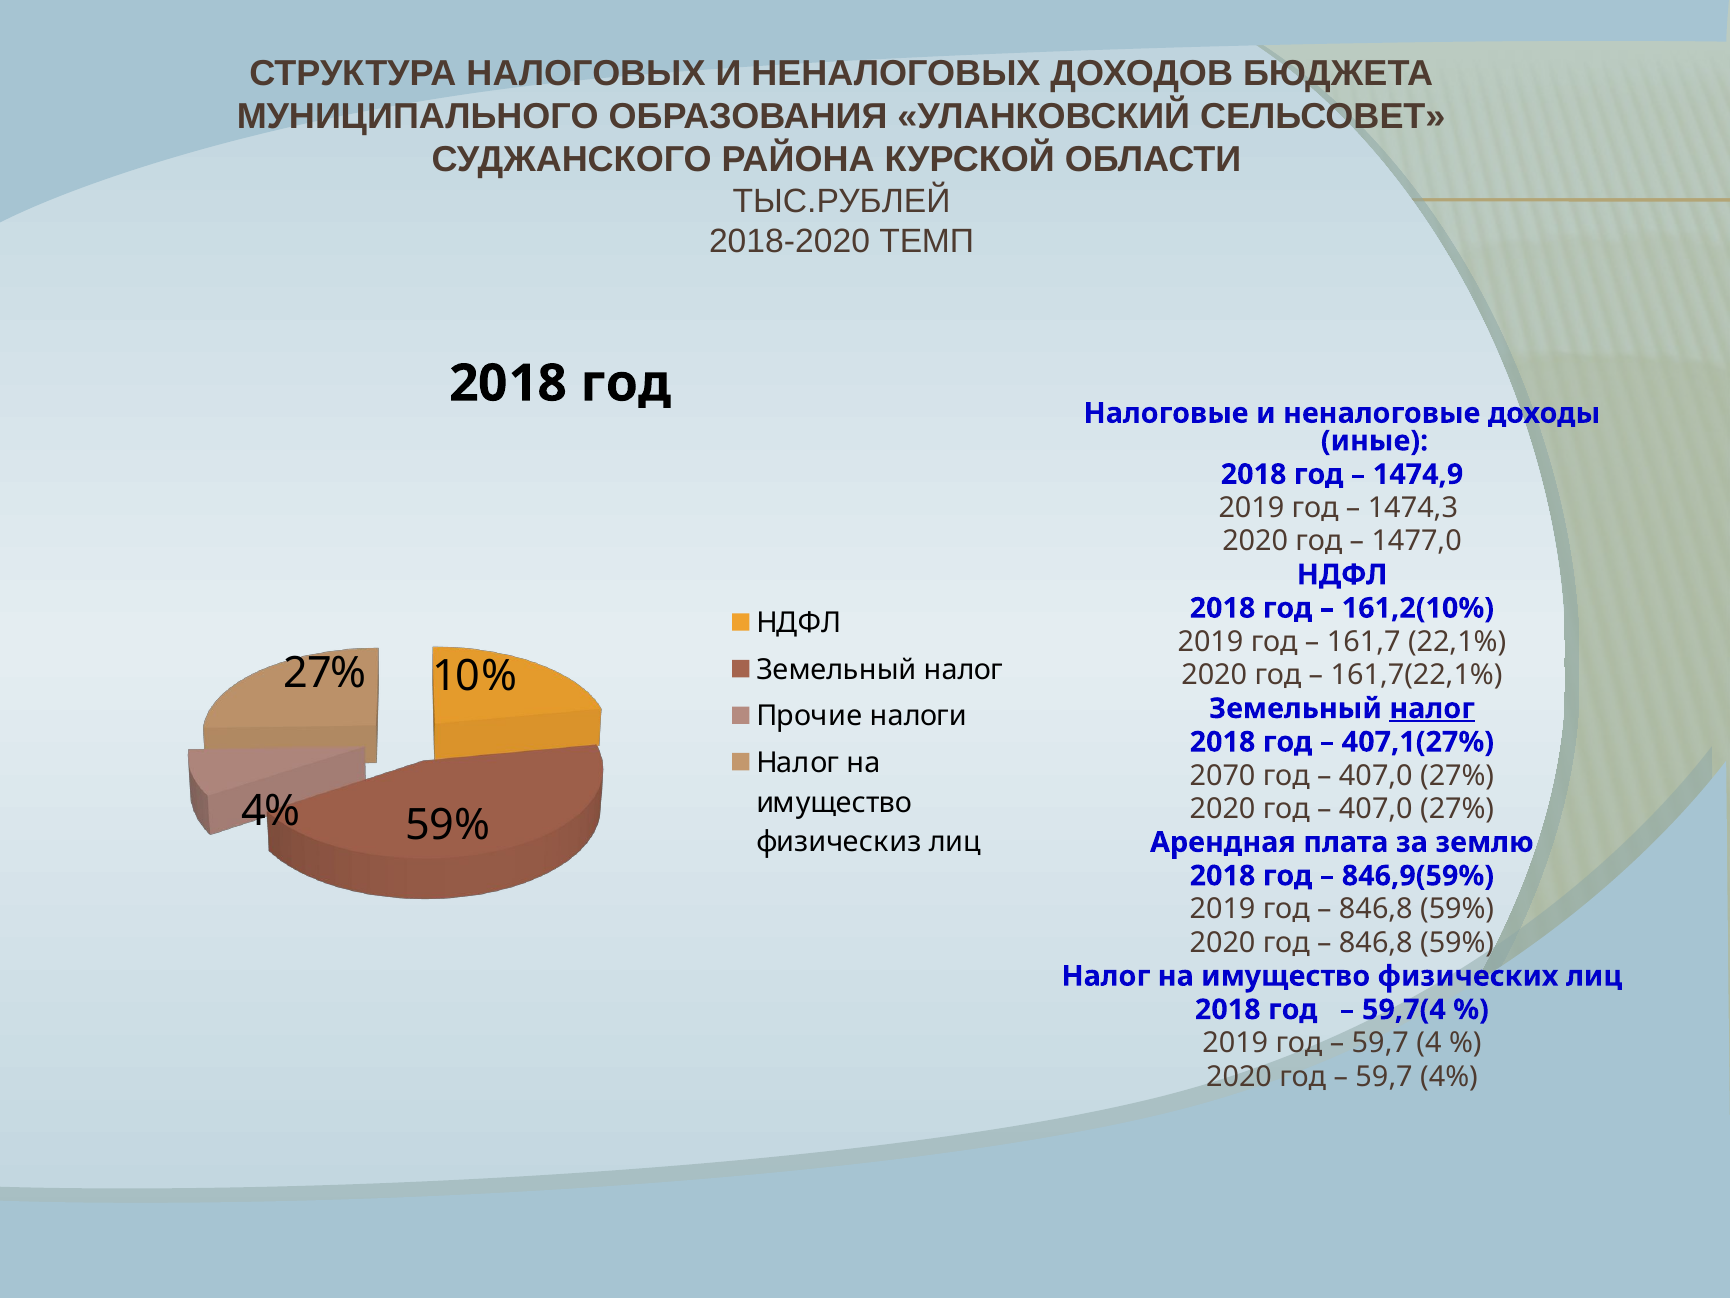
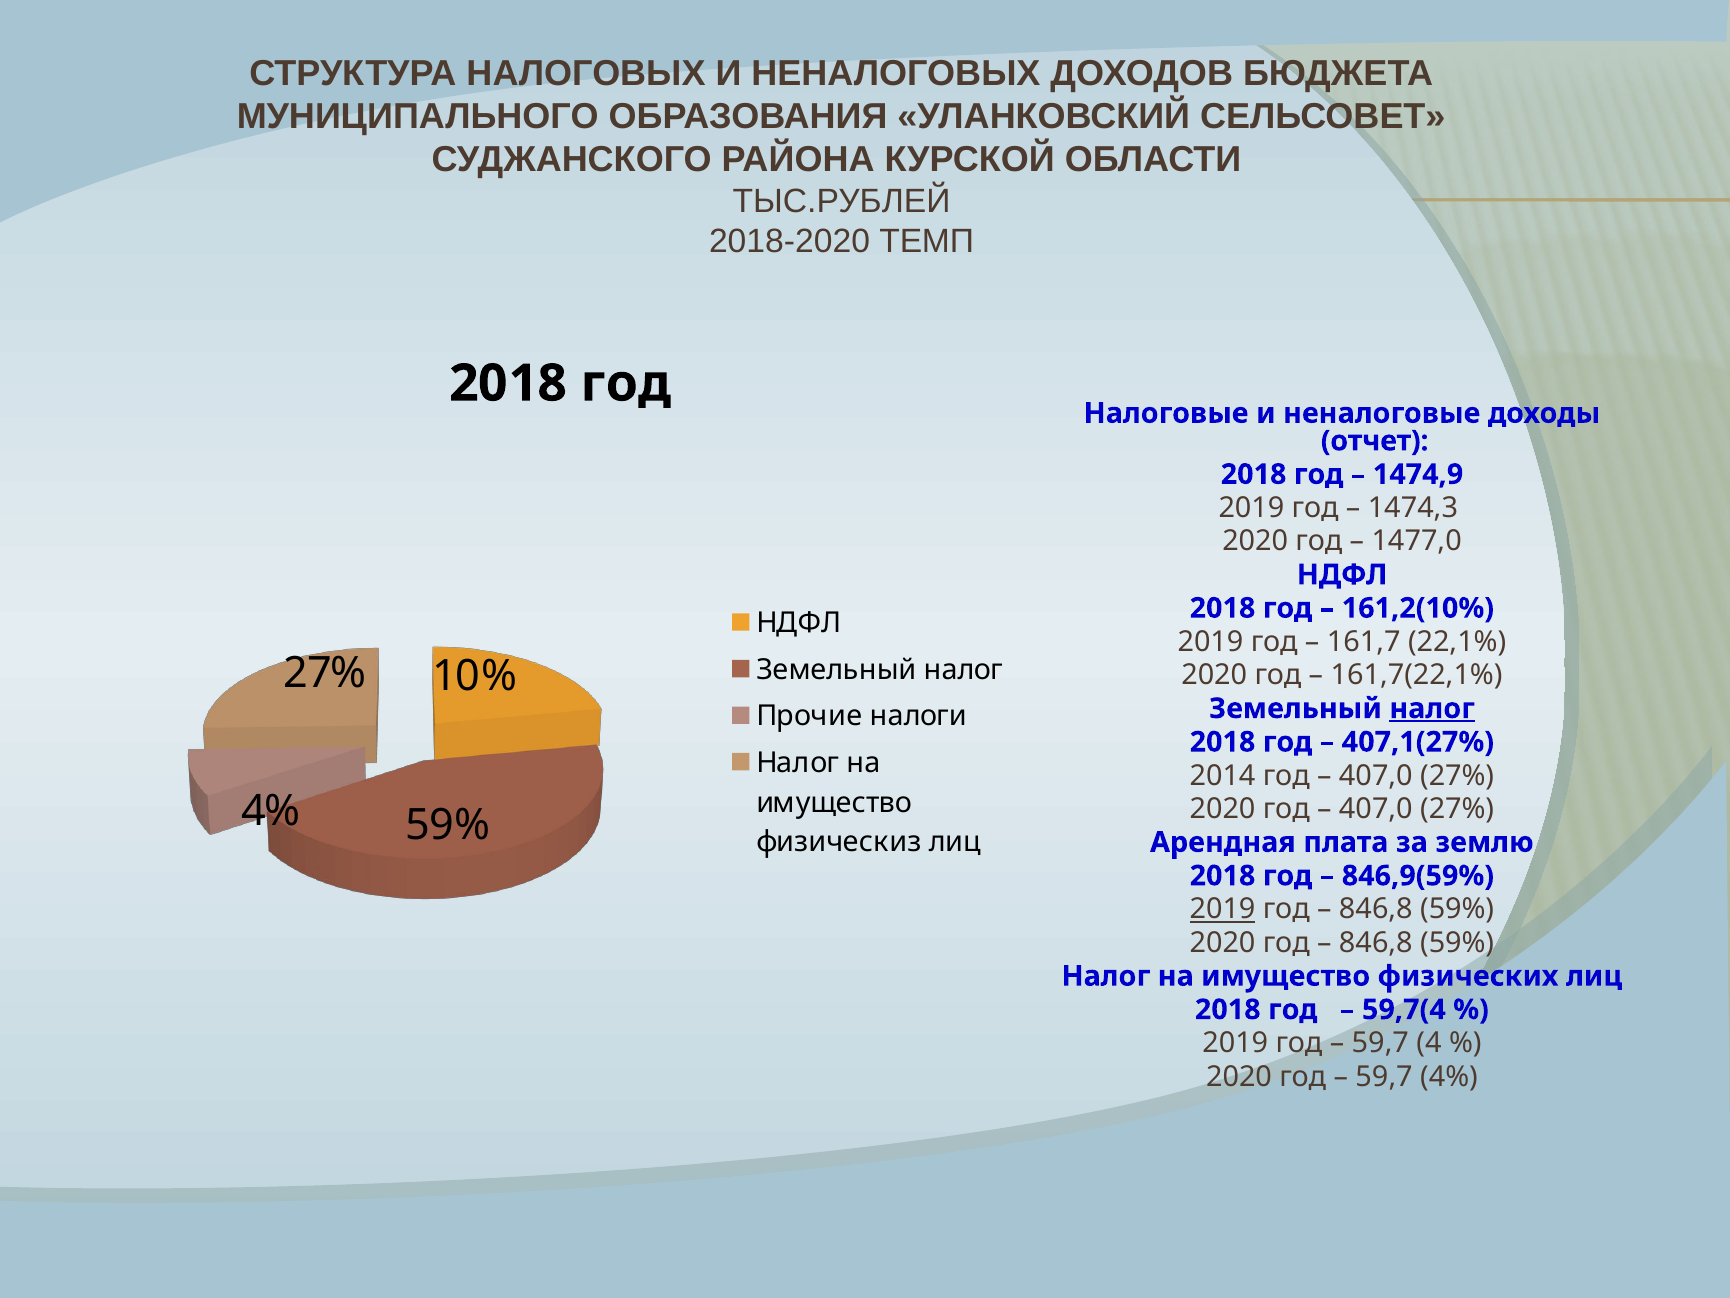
иные: иные -> отчет
2070: 2070 -> 2014
2019 at (1223, 909) underline: none -> present
